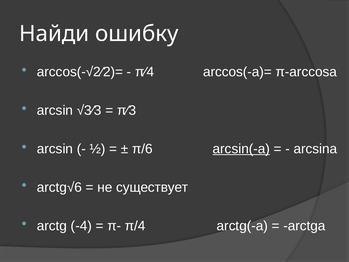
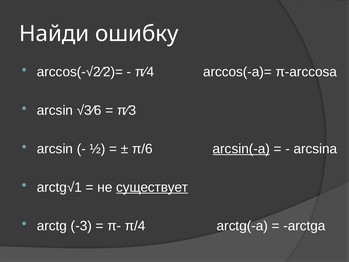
√3⁄3: √3⁄3 -> √3⁄6
arctg√6: arctg√6 -> arctg√1
существует underline: none -> present
-4: -4 -> -3
